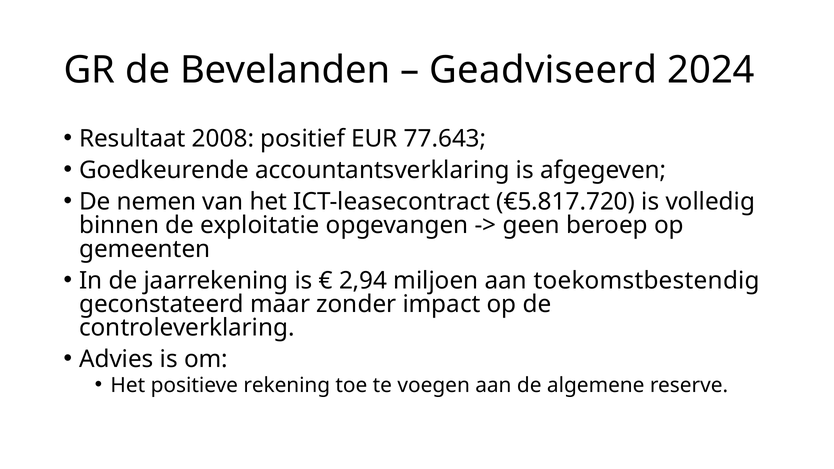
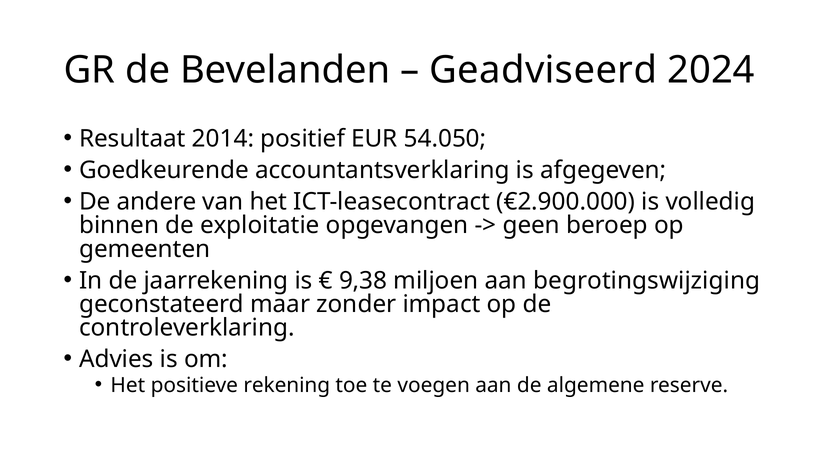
2008: 2008 -> 2014
77.643: 77.643 -> 54.050
nemen: nemen -> andere
€5.817.720: €5.817.720 -> €2.900.000
2,94: 2,94 -> 9,38
toekomstbestendig: toekomstbestendig -> begrotingswijziging
